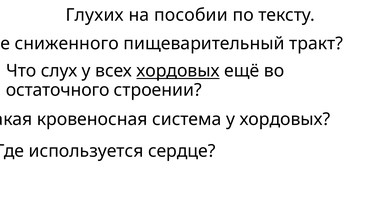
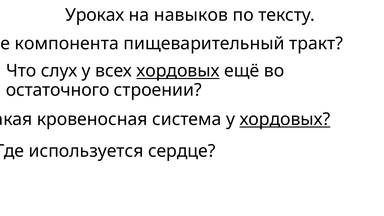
Глухих: Глухих -> Уроках
пособии: пособии -> навыков
сниженного: сниженного -> компонента
хордовых at (285, 119) underline: none -> present
